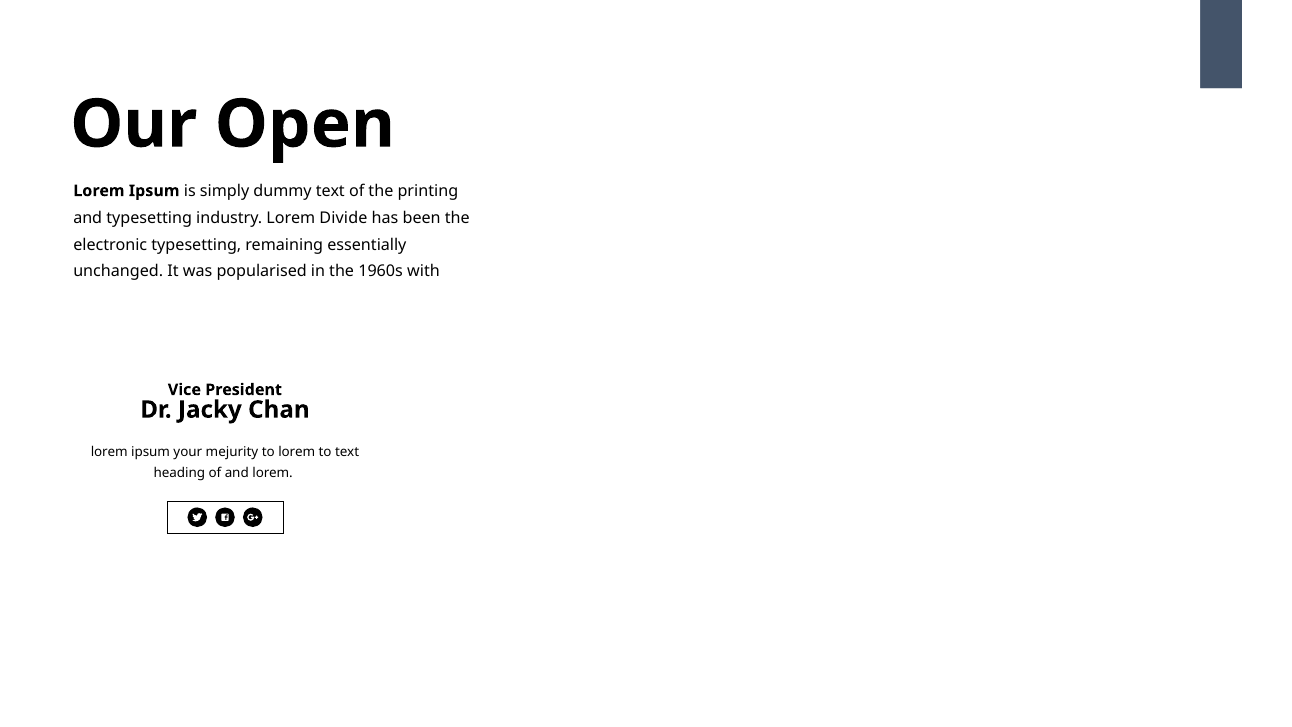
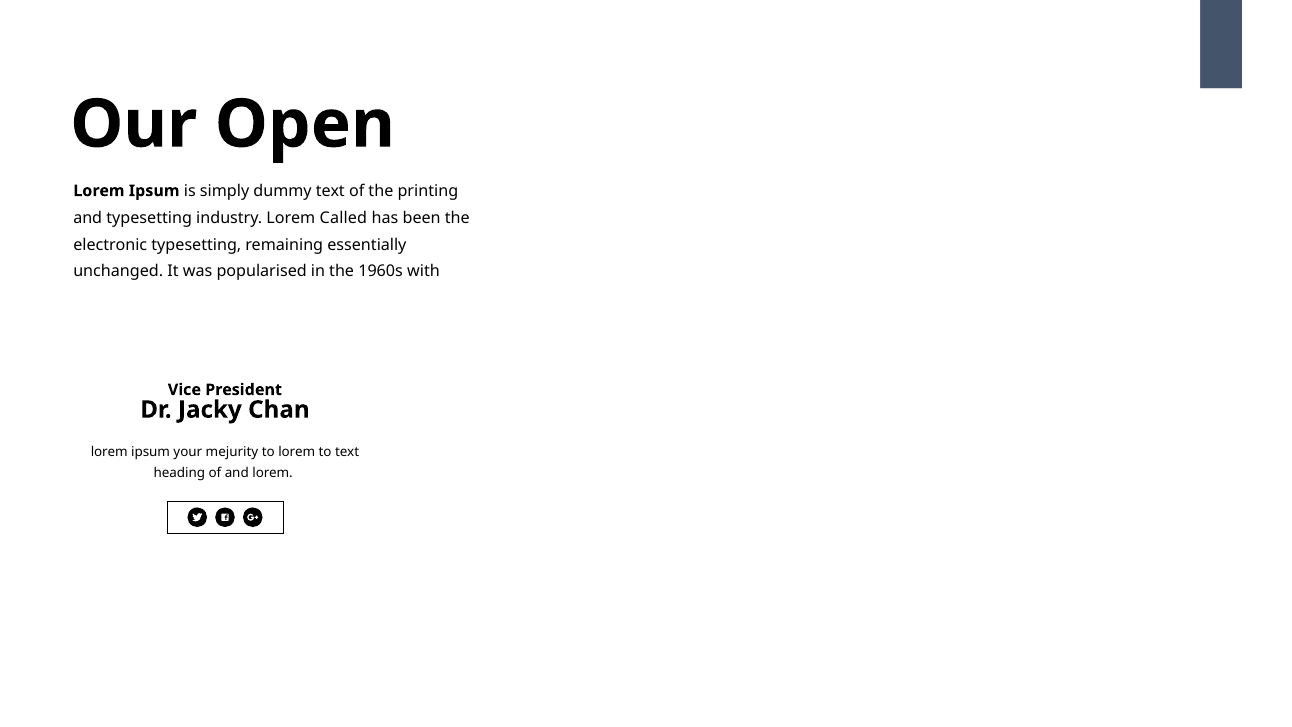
Divide: Divide -> Called
